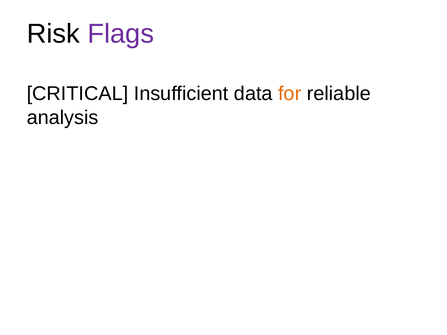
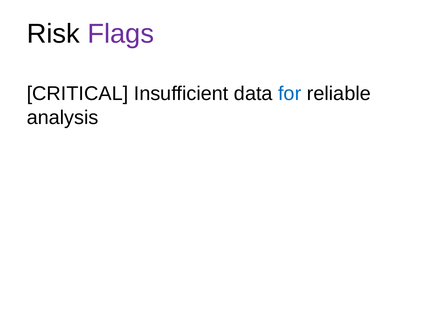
for colour: orange -> blue
